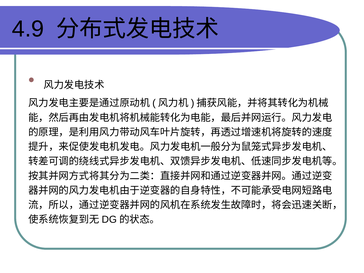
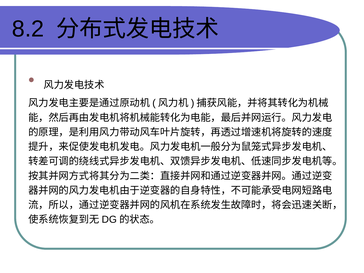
4.9: 4.9 -> 8.2
